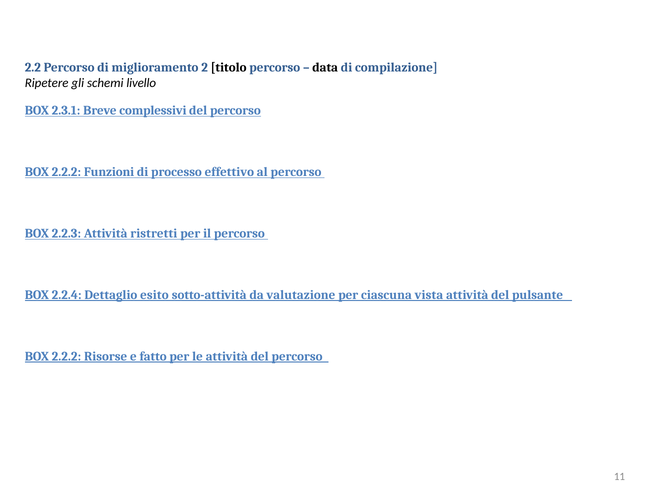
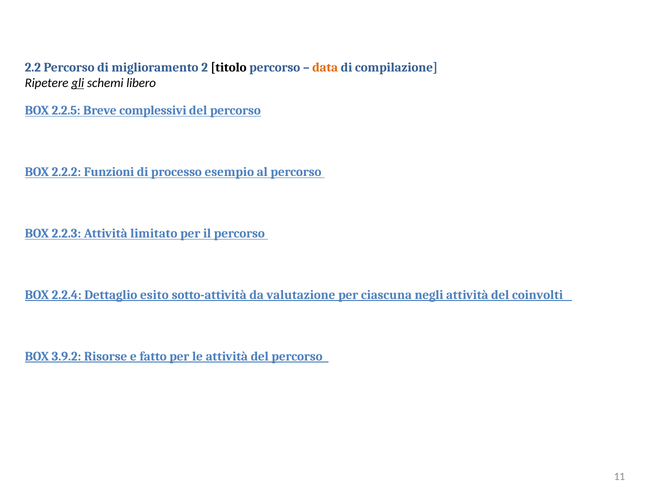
data colour: black -> orange
gli underline: none -> present
livello: livello -> libero
2.3.1: 2.3.1 -> 2.2.5
effettivo: effettivo -> esempio
ristretti: ristretti -> limitato
vista: vista -> negli
pulsante: pulsante -> coinvolti
2.2.2 at (66, 356): 2.2.2 -> 3.9.2
